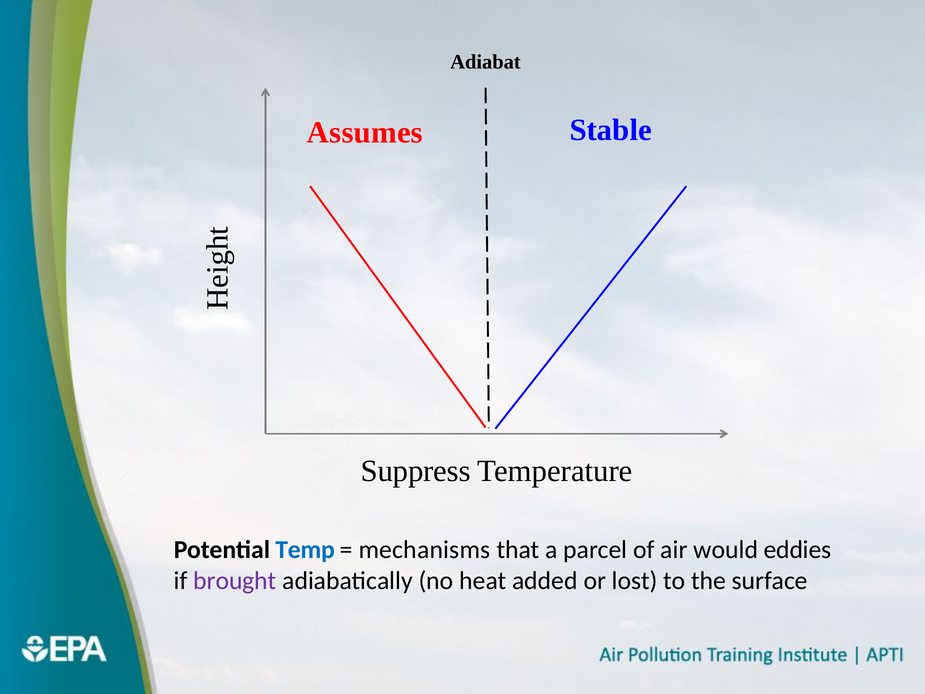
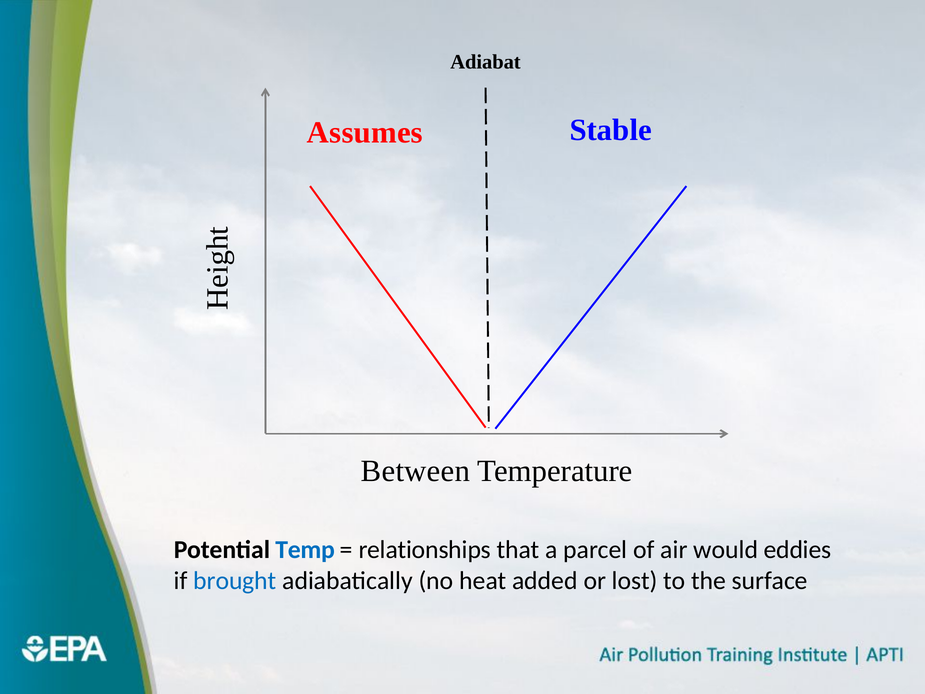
Suppress: Suppress -> Between
mechanisms: mechanisms -> relationships
brought colour: purple -> blue
